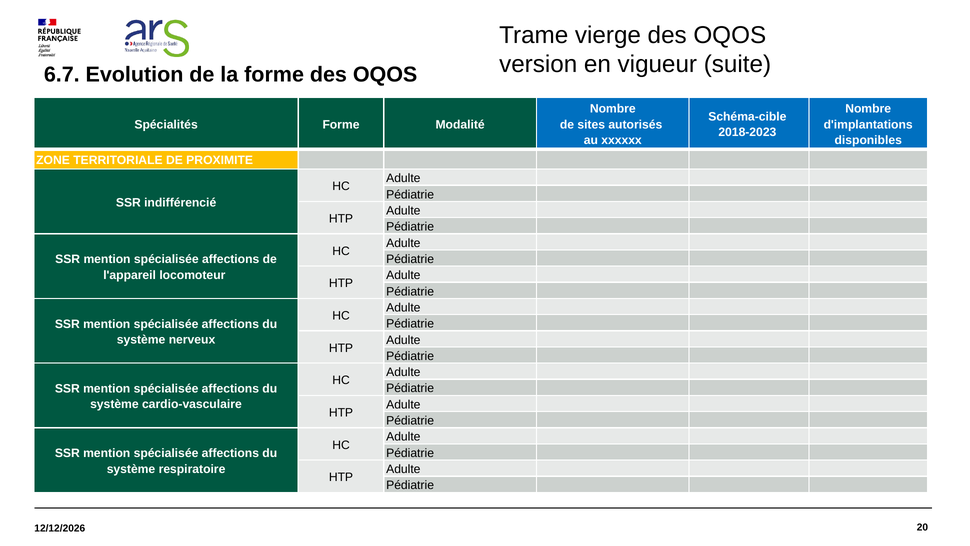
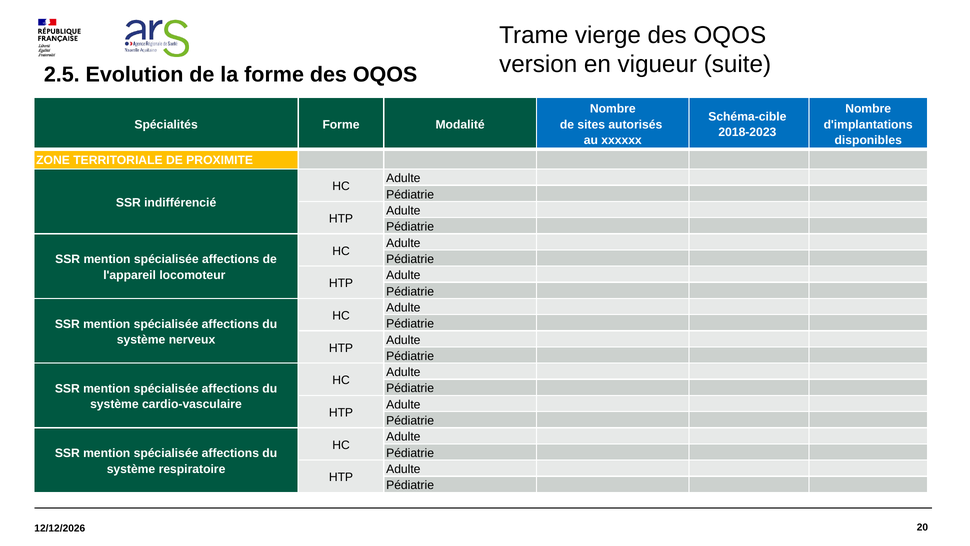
6.7: 6.7 -> 2.5
